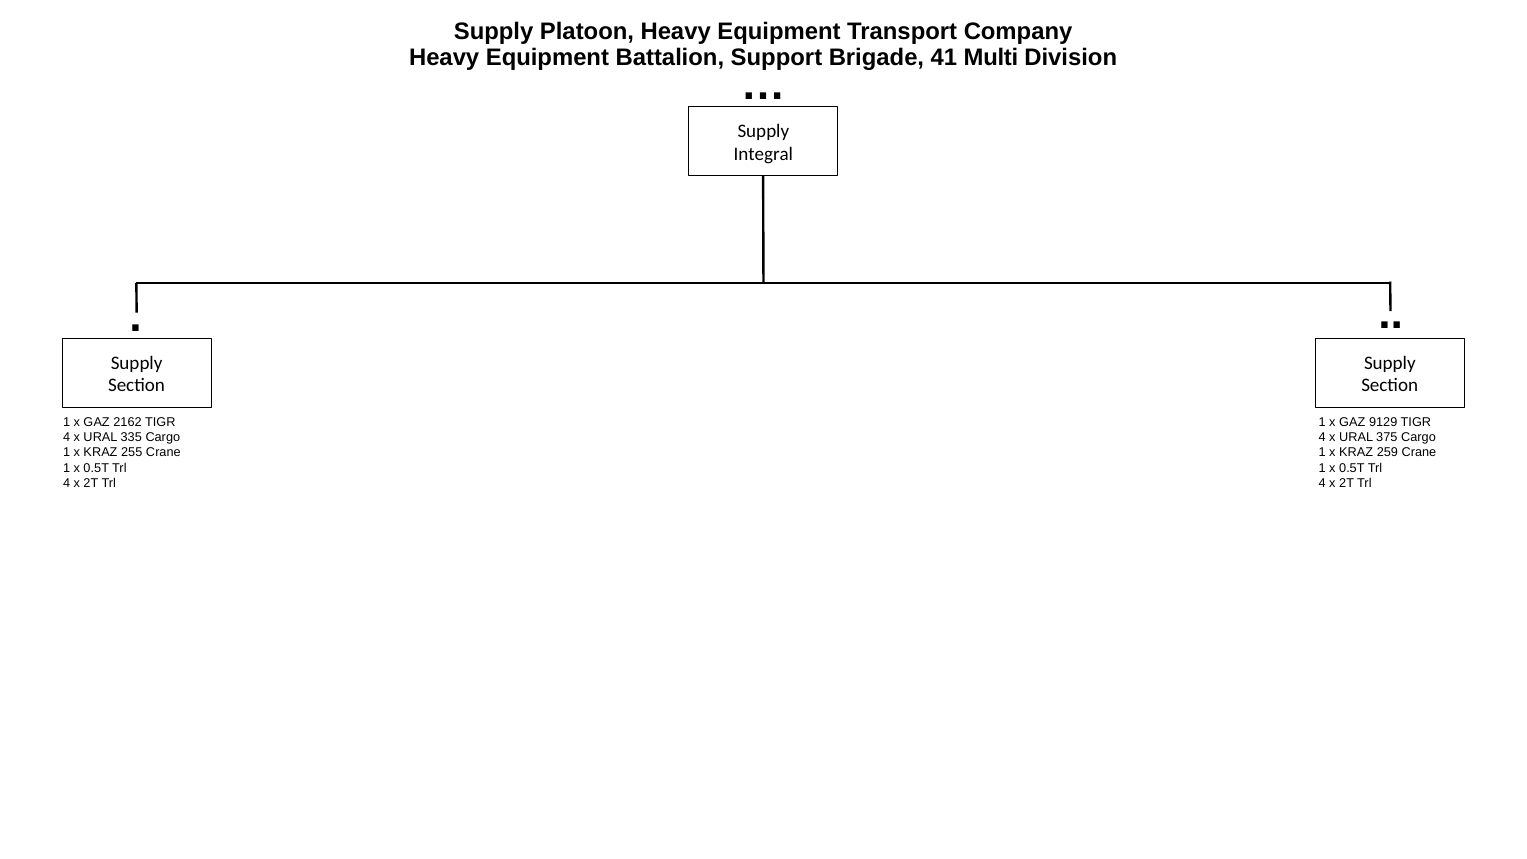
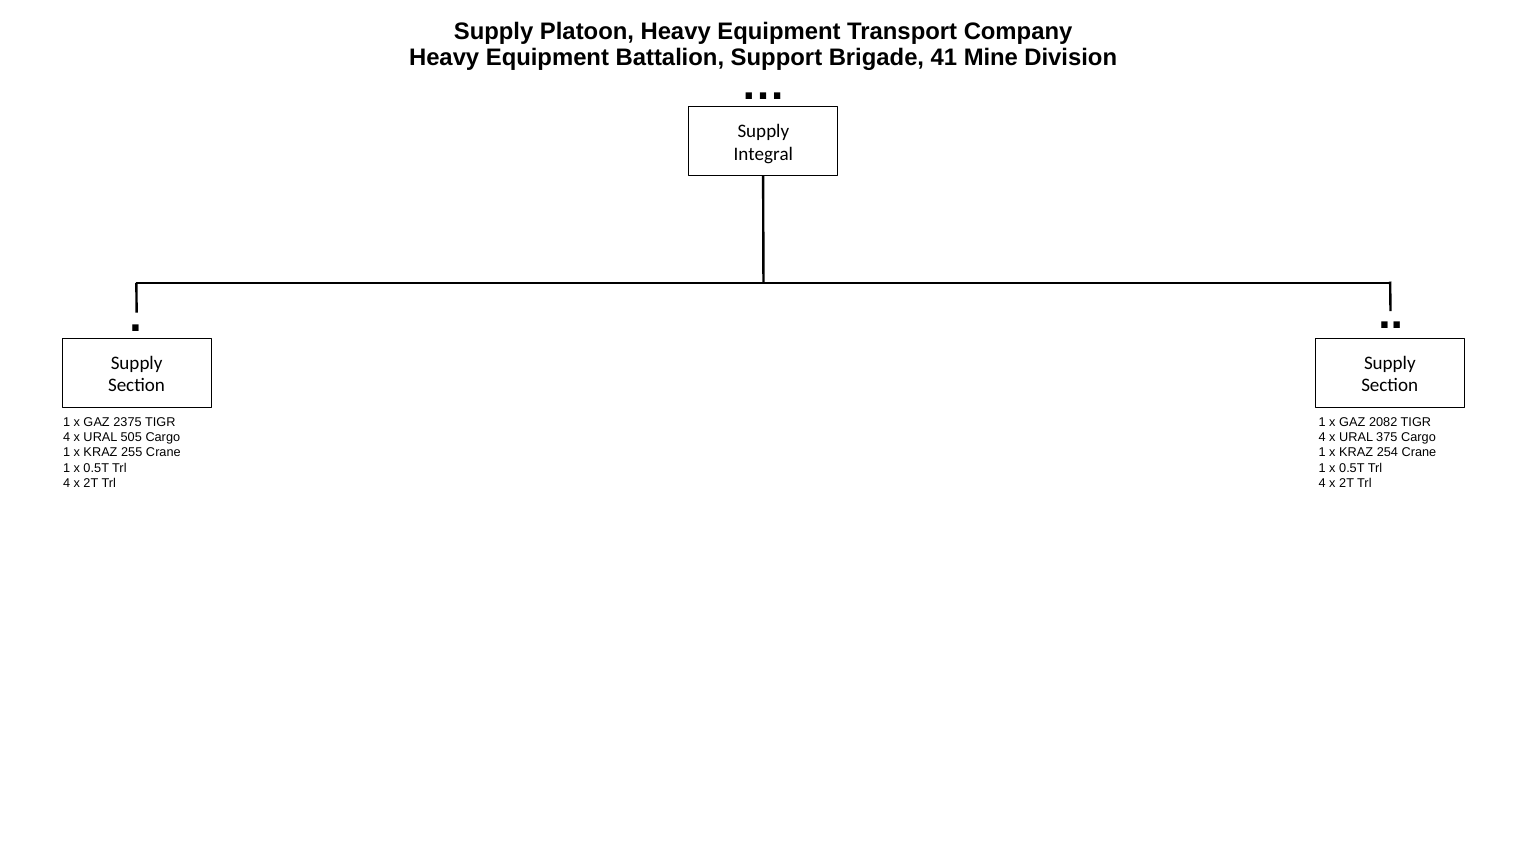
Multi: Multi -> Mine
2162: 2162 -> 2375
9129: 9129 -> 2082
335: 335 -> 505
259: 259 -> 254
